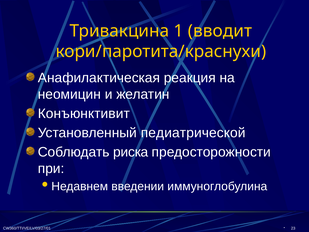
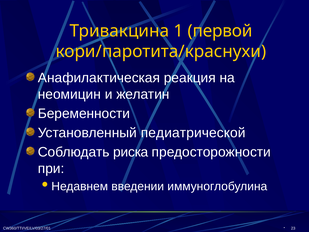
вводит: вводит -> первой
Конъюнктивит: Конъюнктивит -> Беременности
